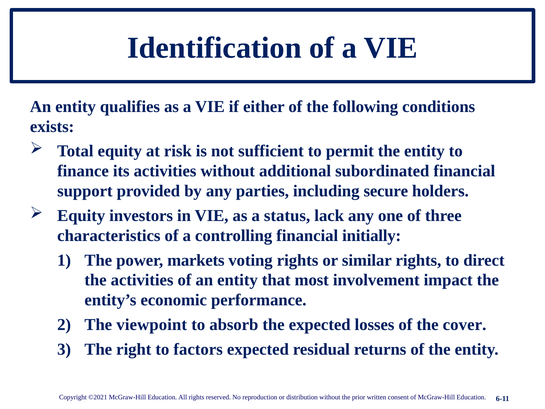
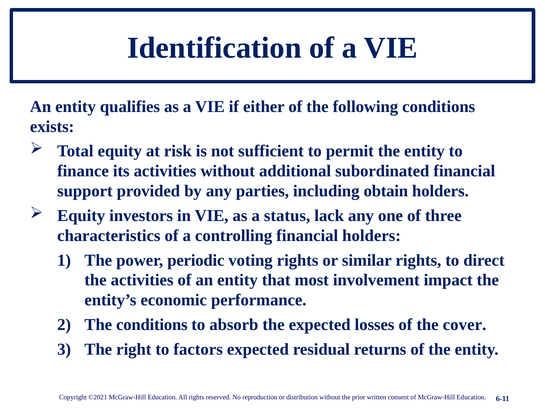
secure: secure -> obtain
financial initially: initially -> holders
markets: markets -> periodic
The viewpoint: viewpoint -> conditions
